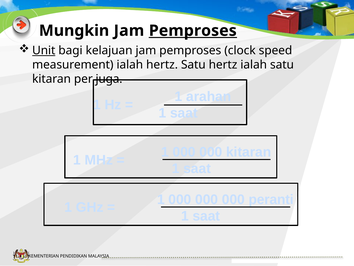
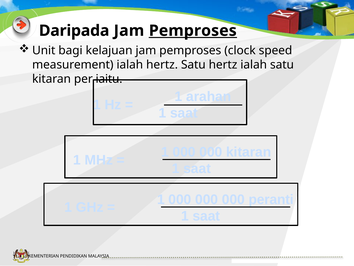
Mungkin: Mungkin -> Daripada
Unit underline: present -> none
juga: juga -> iaitu
